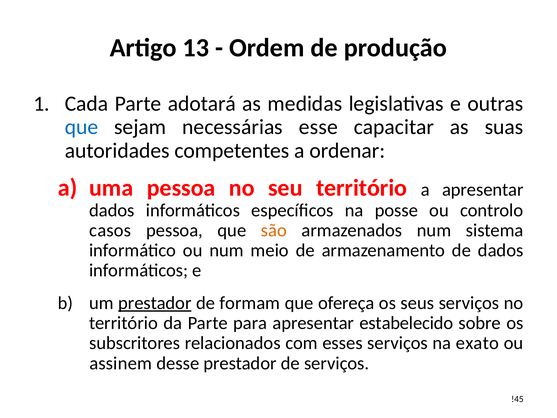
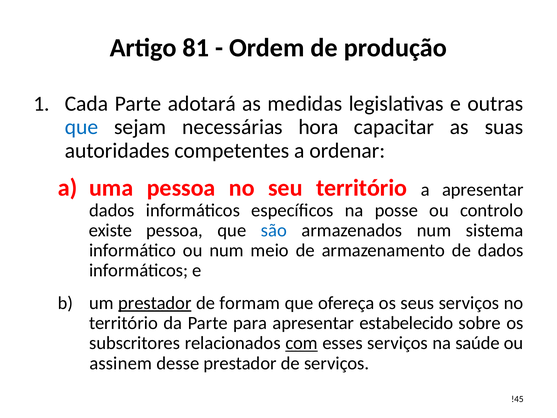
13: 13 -> 81
esse: esse -> hora
casos: casos -> existe
são colour: orange -> blue
com underline: none -> present
exato: exato -> saúde
